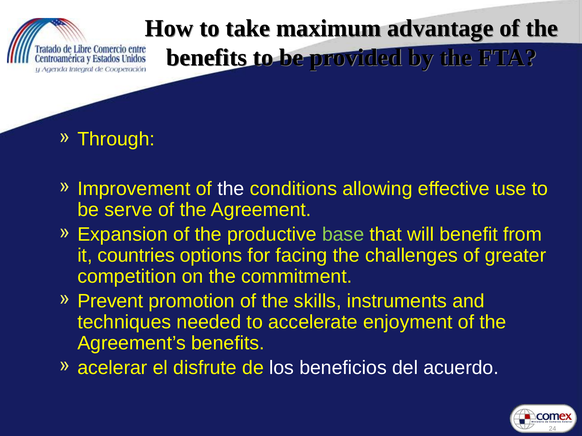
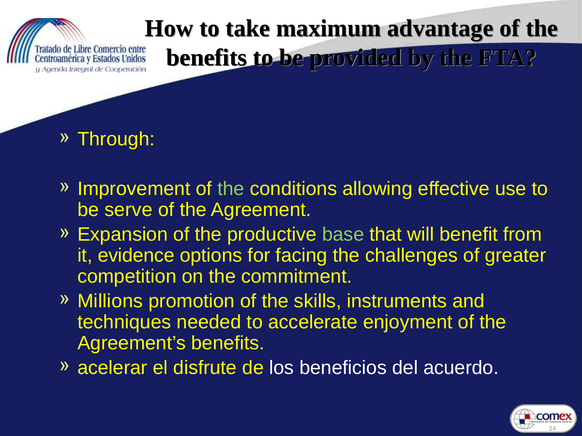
the at (231, 189) colour: white -> light green
countries: countries -> evidence
Prevent: Prevent -> Millions
